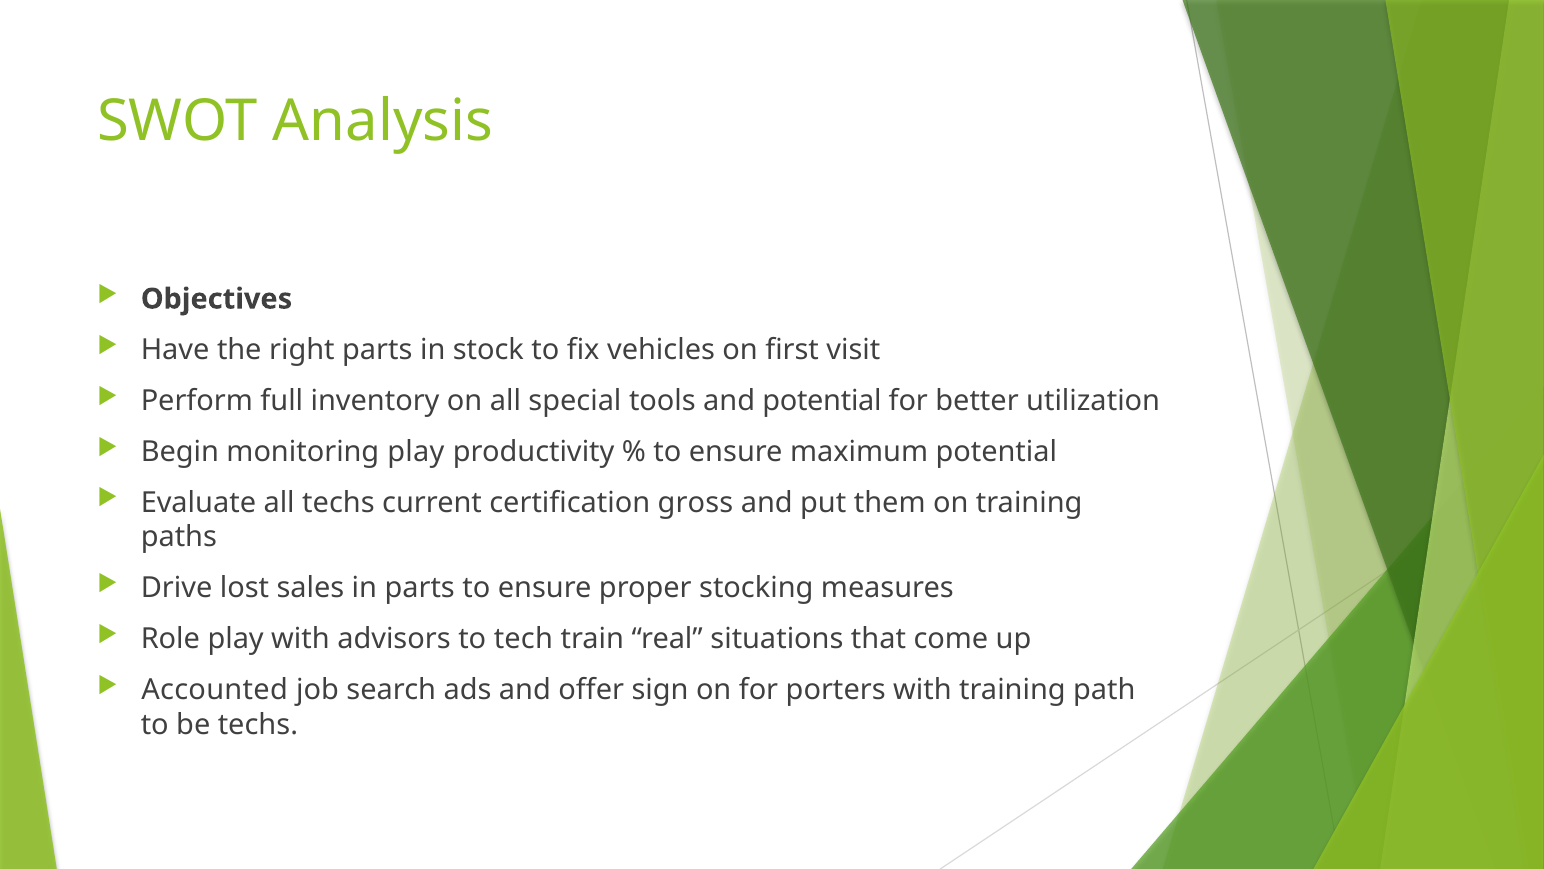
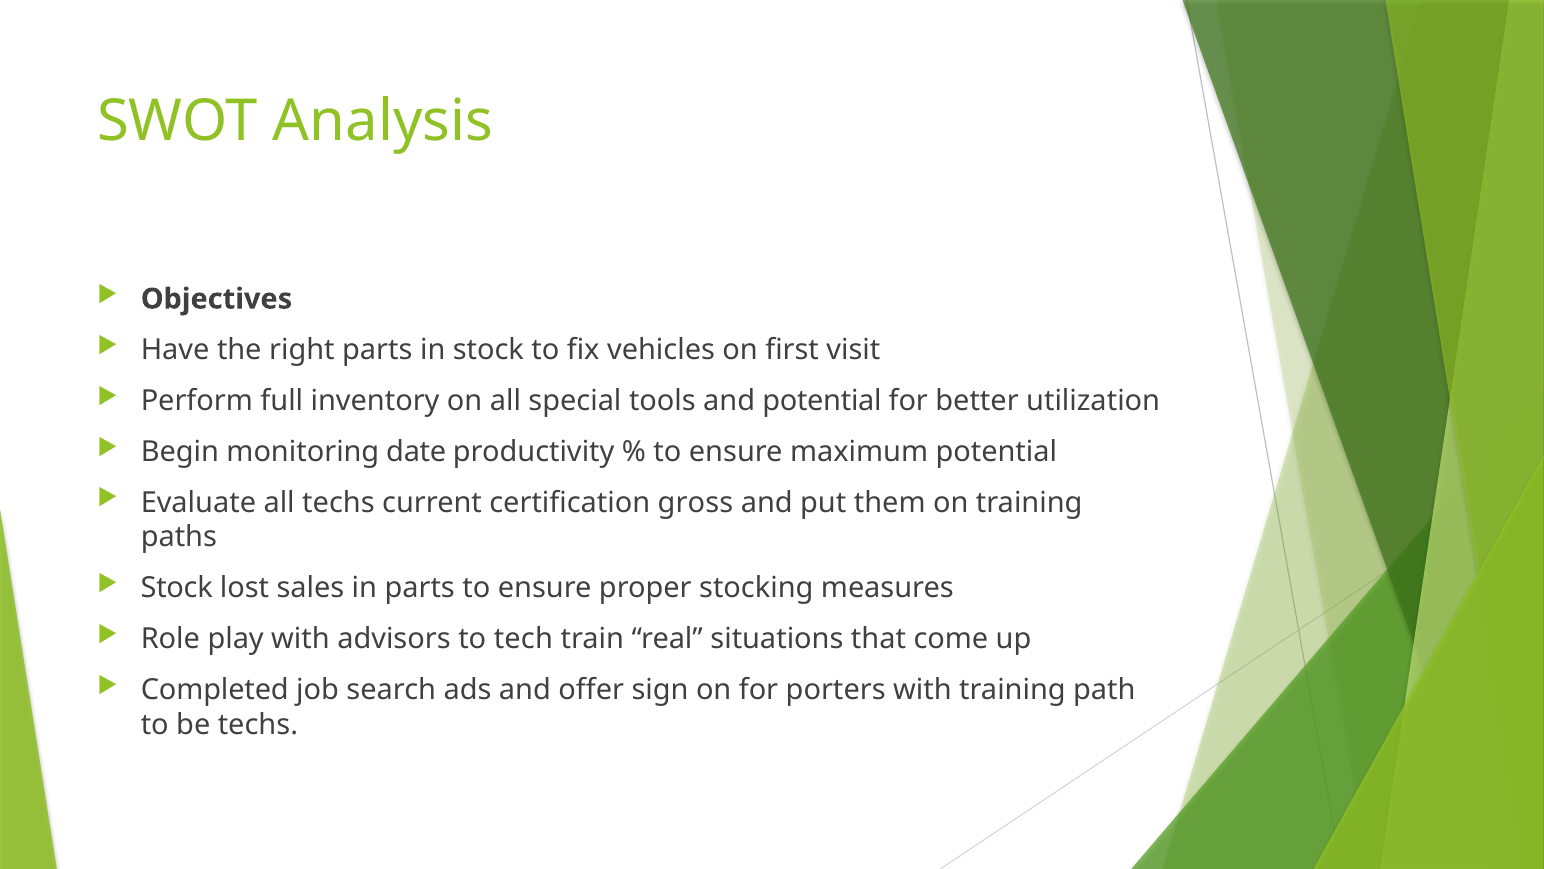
monitoring play: play -> date
Drive at (177, 588): Drive -> Stock
Accounted: Accounted -> Completed
